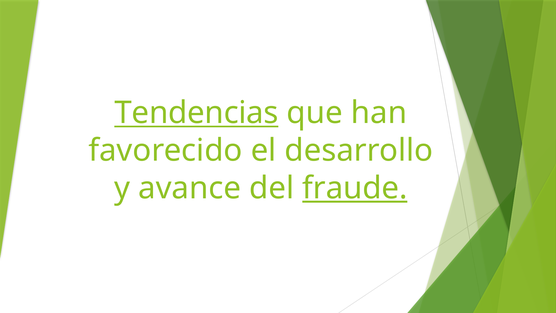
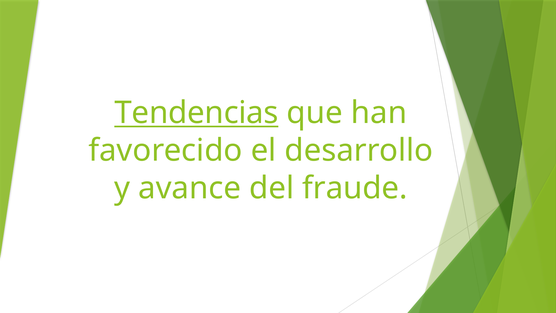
fraude underline: present -> none
